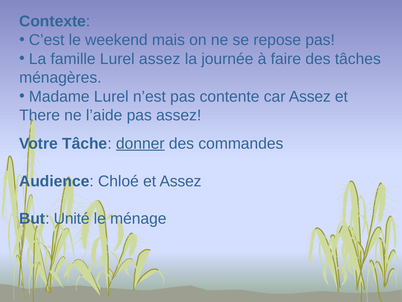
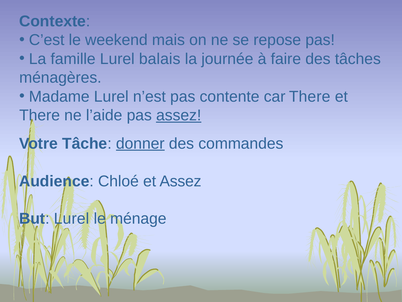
Lurel assez: assez -> balais
car Assez: Assez -> There
assez at (179, 115) underline: none -> present
But Unité: Unité -> Lurel
